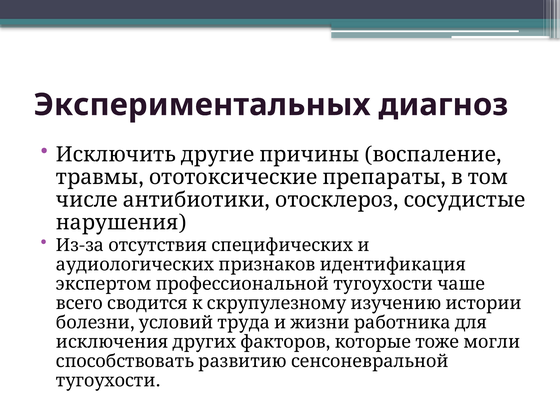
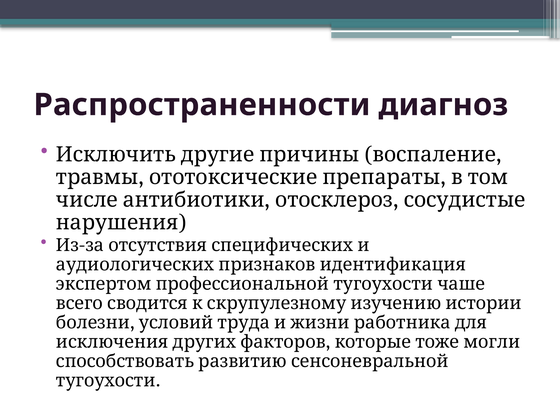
Экспериментальных: Экспериментальных -> Распространенности
